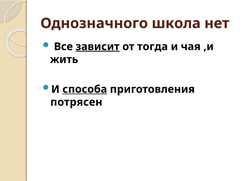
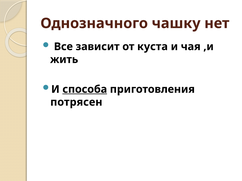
школа: школа -> чашку
зависит underline: present -> none
тогда: тогда -> куста
